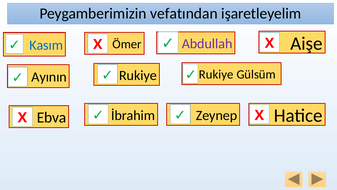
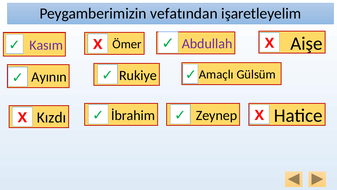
Kasım colour: blue -> purple
Rukiye at (216, 74): Rukiye -> Amaçlı
Ebva: Ebva -> Kızdı
